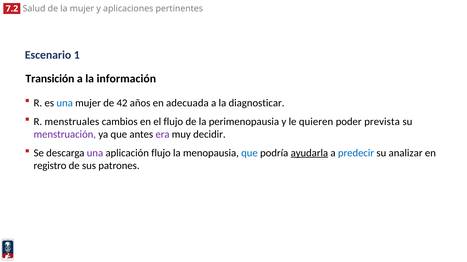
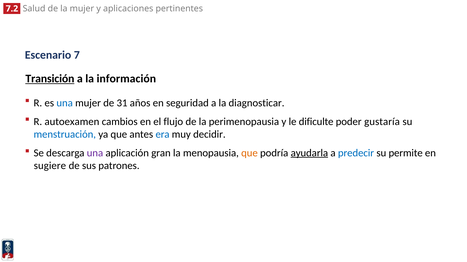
1: 1 -> 7
Transición underline: none -> present
42: 42 -> 31
adecuada: adecuada -> seguridad
menstruales: menstruales -> autoexamen
quieren: quieren -> dificulte
prevista: prevista -> gustaría
menstruación colour: purple -> blue
era colour: purple -> blue
aplicación flujo: flujo -> gran
que at (249, 153) colour: blue -> orange
analizar: analizar -> permite
registro: registro -> sugiere
